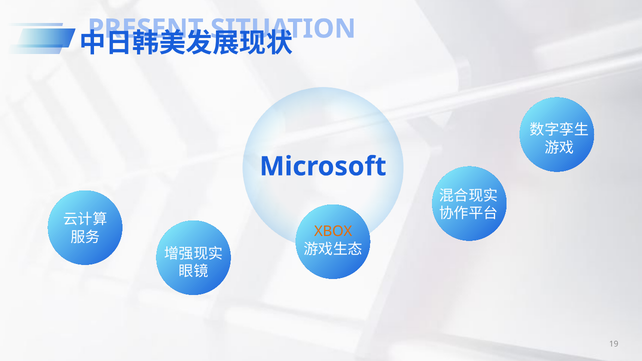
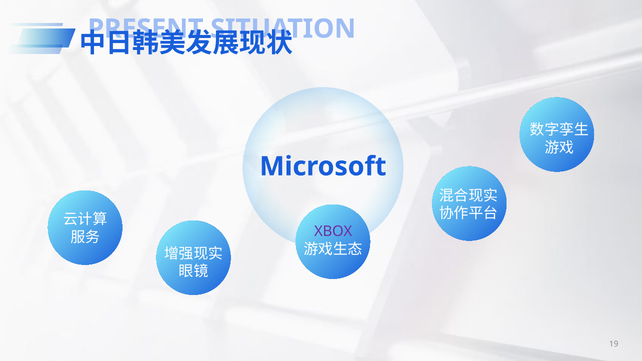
XBOX colour: orange -> purple
